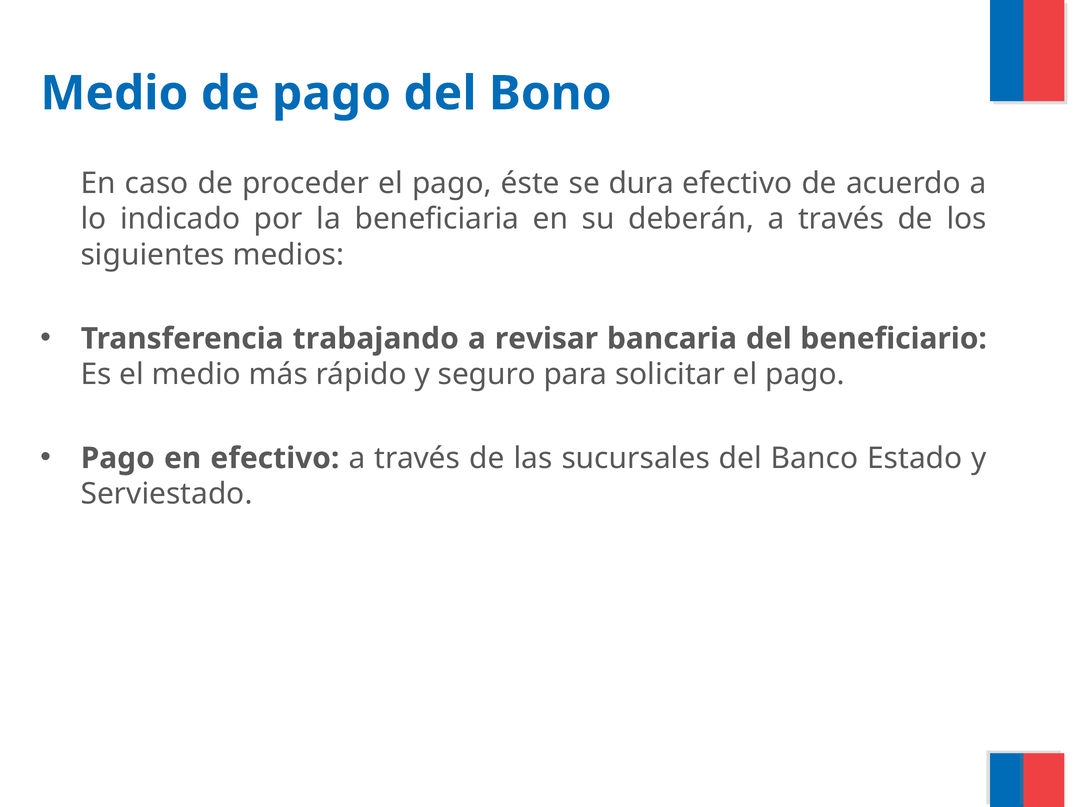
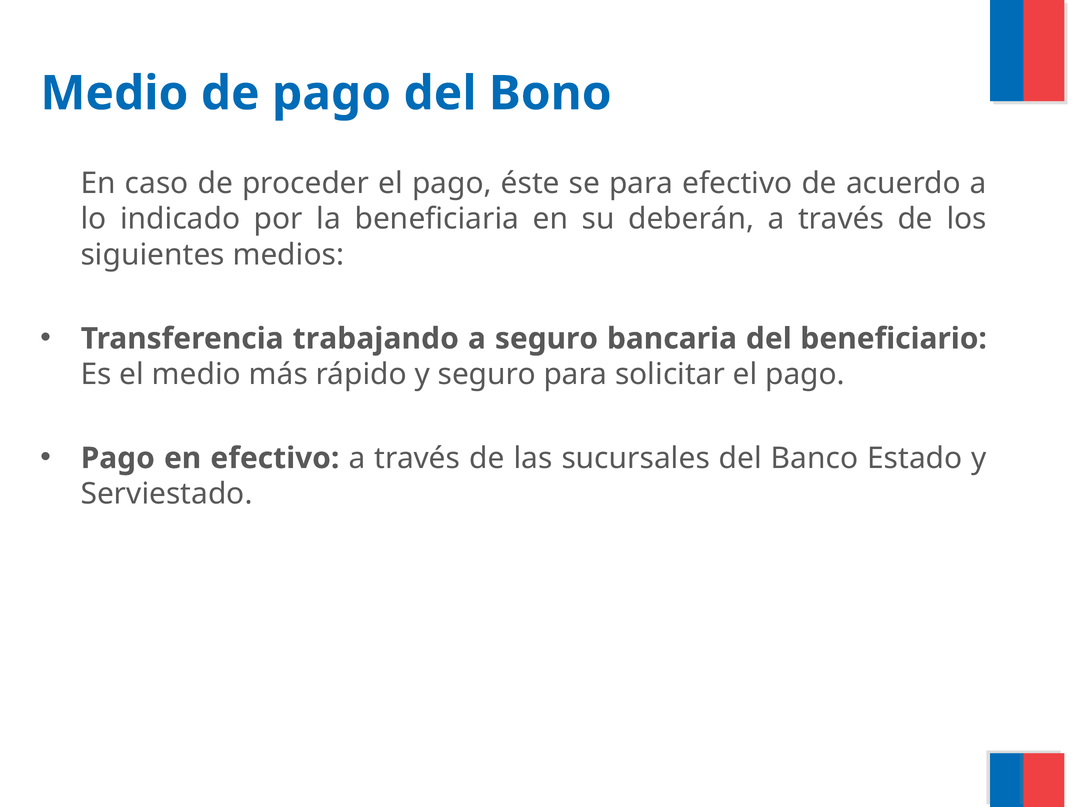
se dura: dura -> para
a revisar: revisar -> seguro
